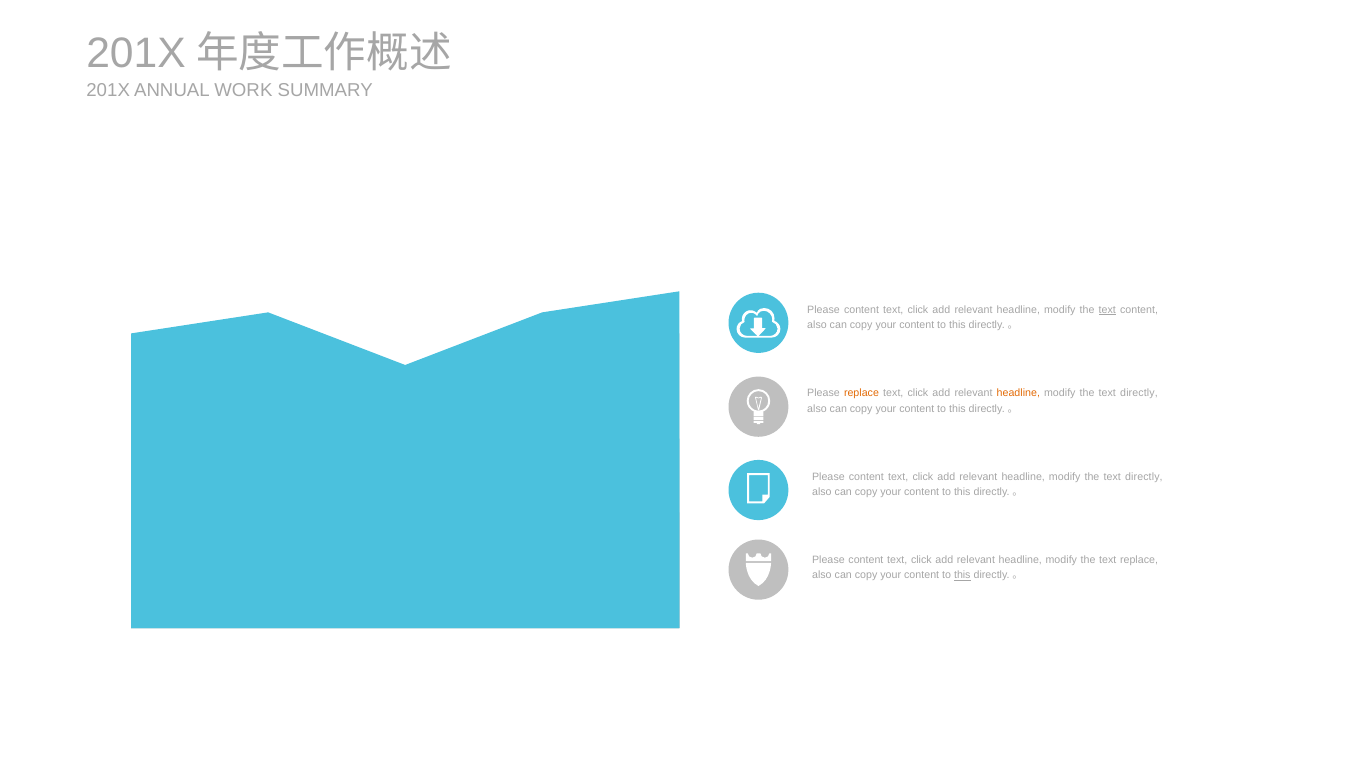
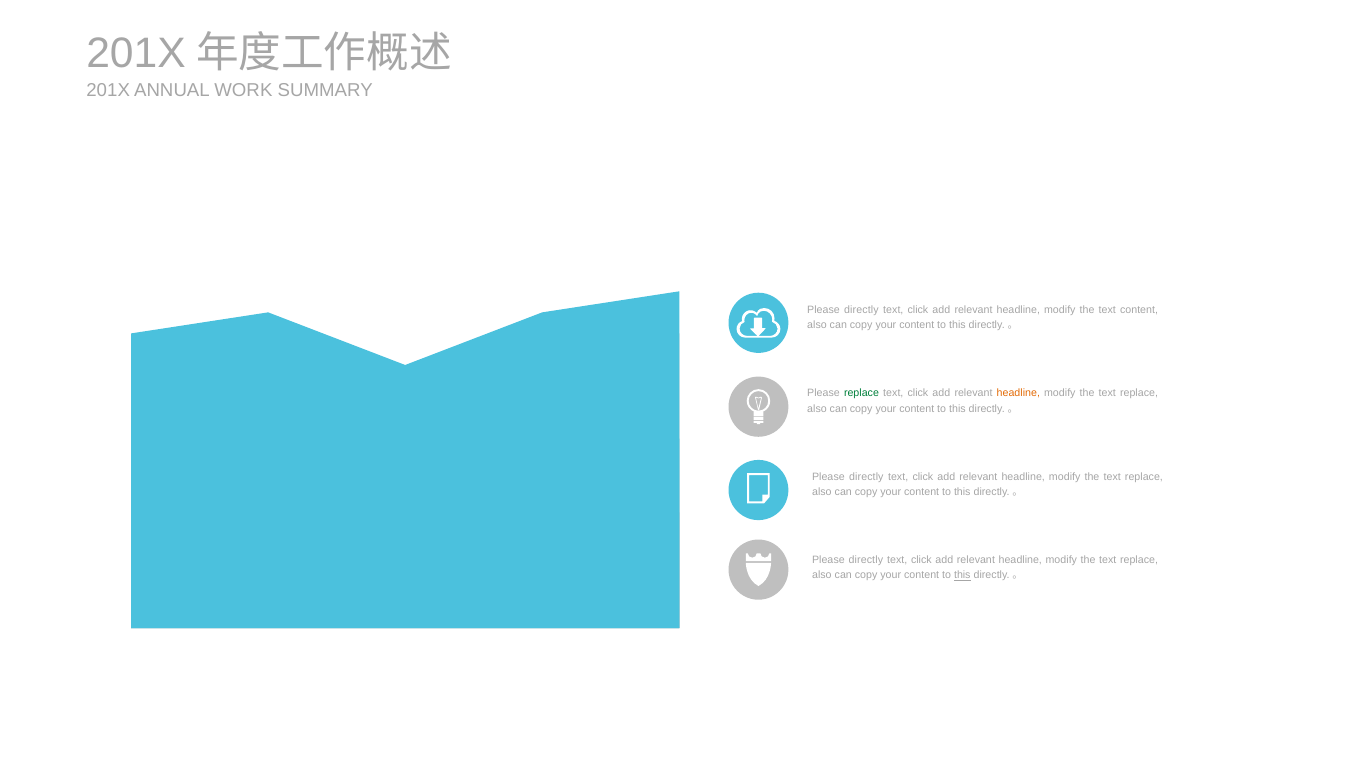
content at (861, 310): content -> directly
text at (1107, 310) underline: present -> none
replace at (861, 393) colour: orange -> green
directly at (1139, 393): directly -> replace
content at (866, 477): content -> directly
directly at (1144, 477): directly -> replace
content at (866, 560): content -> directly
